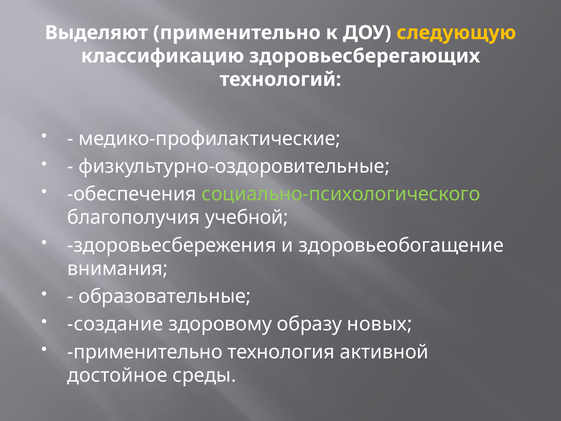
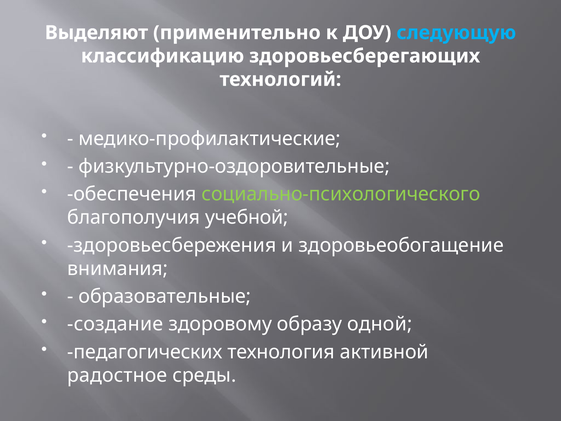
следующую colour: yellow -> light blue
новых: новых -> одной
применительно at (145, 352): применительно -> педагогических
достойное: достойное -> радостное
